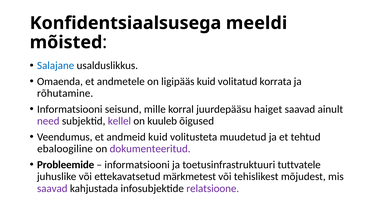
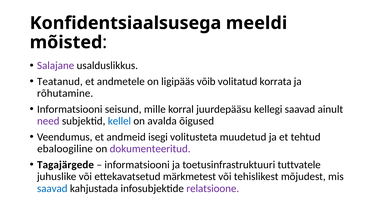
Salajane colour: blue -> purple
Omaenda: Omaenda -> Teatanud
ligipääs kuid: kuid -> võib
haiget: haiget -> kellegi
kellel colour: purple -> blue
kuuleb: kuuleb -> avalda
andmeid kuid: kuid -> isegi
Probleemide: Probleemide -> Tagajärgede
saavad at (52, 189) colour: purple -> blue
